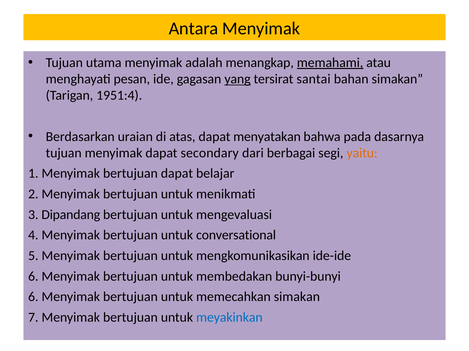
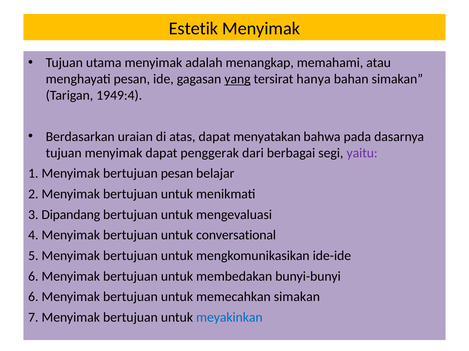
Antara: Antara -> Estetik
memahami underline: present -> none
santai: santai -> hanya
1951:4: 1951:4 -> 1949:4
secondary: secondary -> penggerak
yaitu colour: orange -> purple
bertujuan dapat: dapat -> pesan
